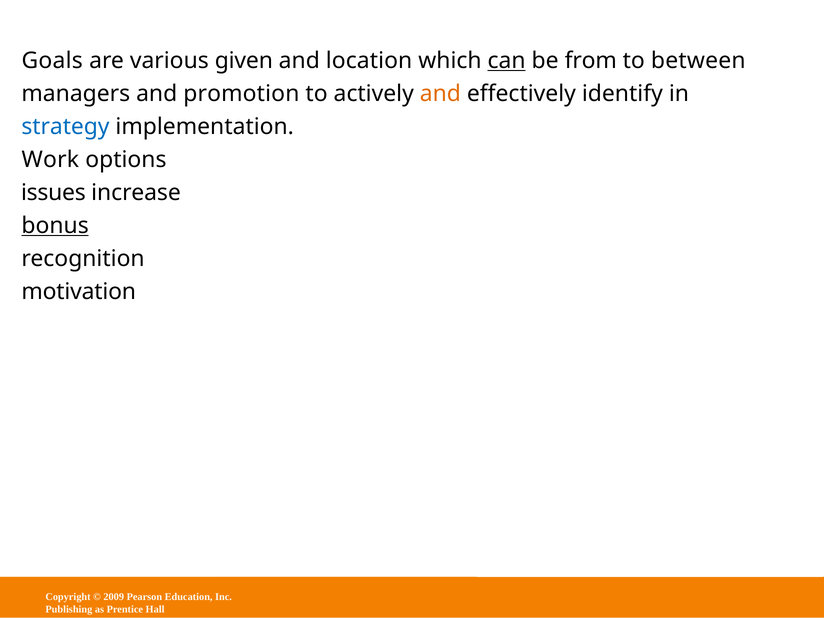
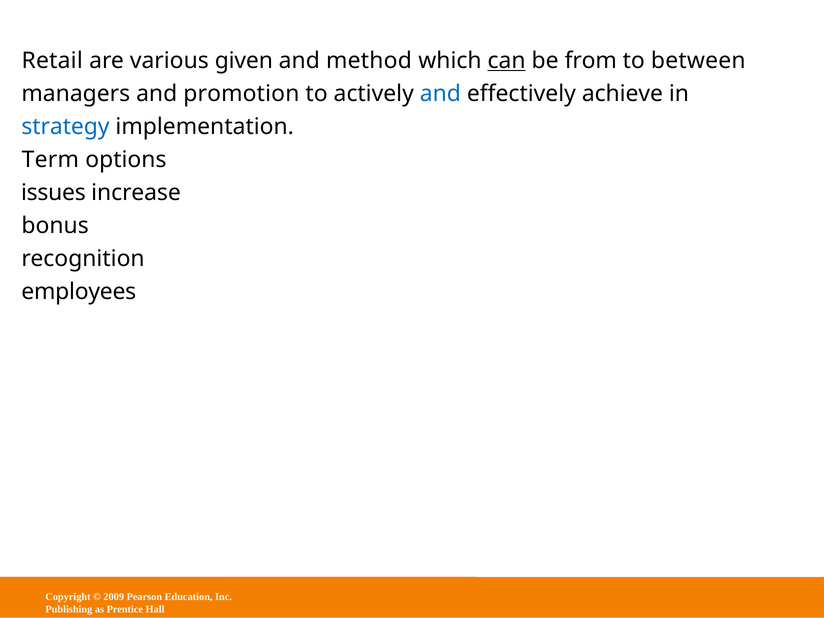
Goals: Goals -> Retail
location: location -> method
and at (440, 94) colour: orange -> blue
identify: identify -> achieve
Work: Work -> Term
bonus underline: present -> none
motivation: motivation -> employees
